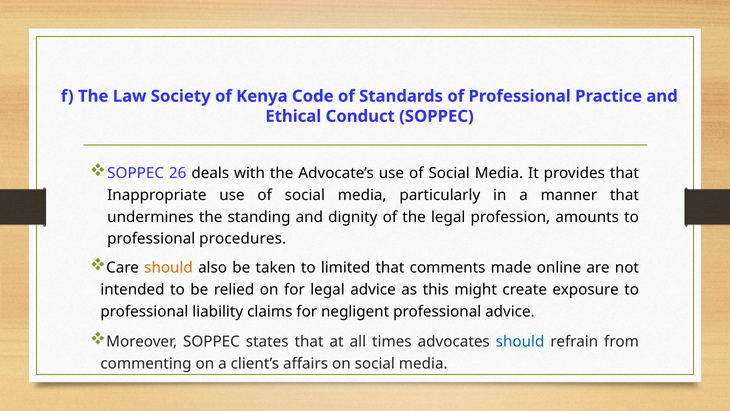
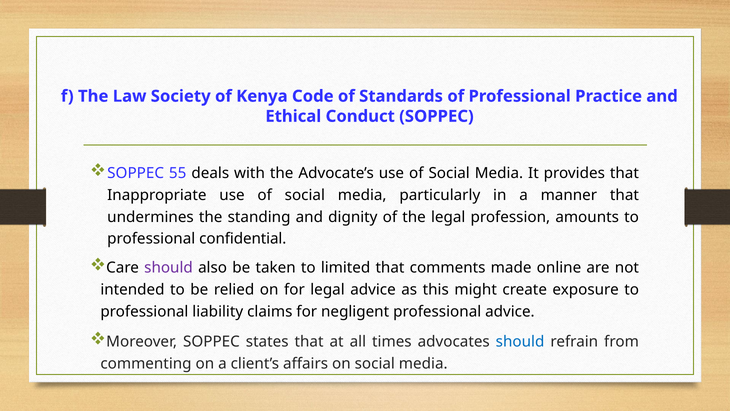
26: 26 -> 55
procedures: procedures -> confidential
should at (169, 268) colour: orange -> purple
